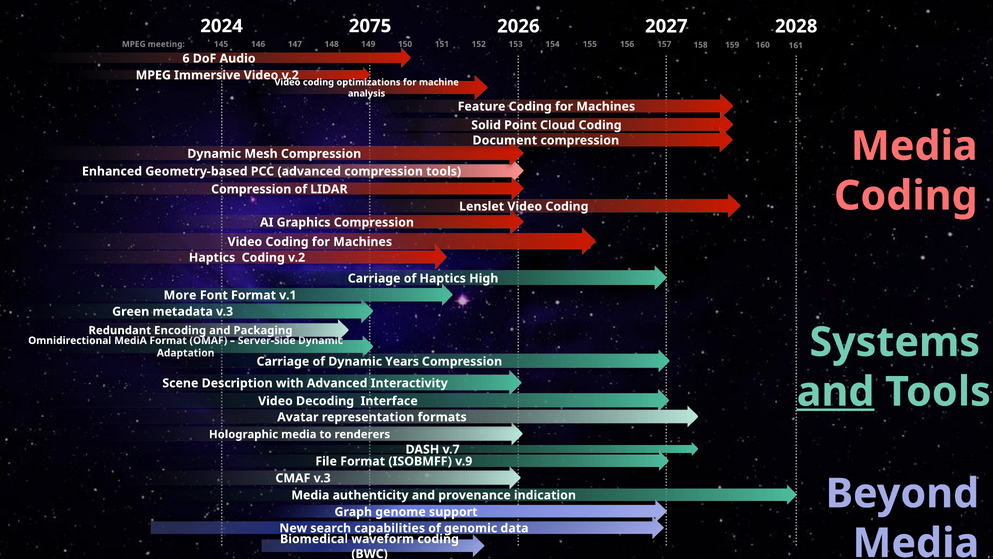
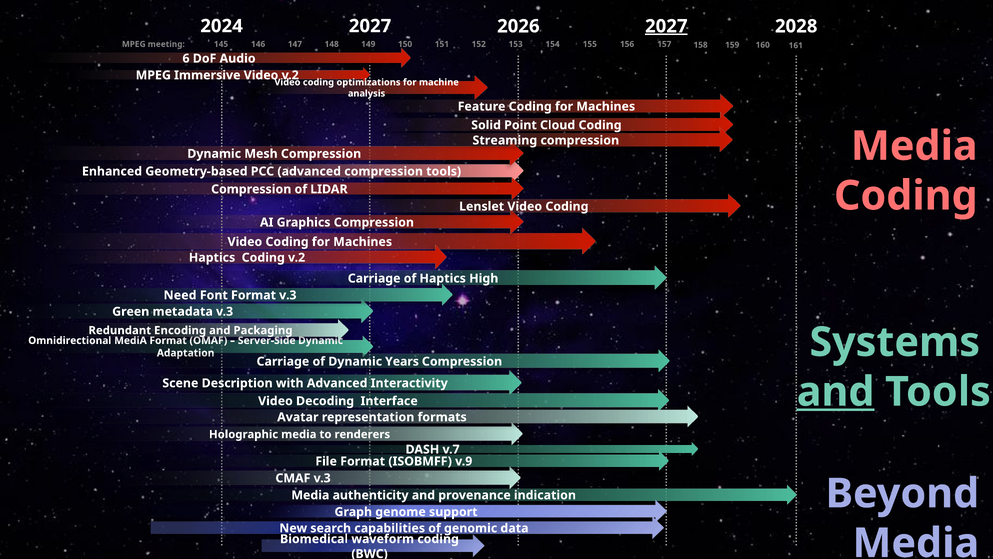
2024 2075: 2075 -> 2027
2027 at (666, 26) underline: none -> present
Document: Document -> Streaming
More: More -> Need
Format v.1: v.1 -> v.3
